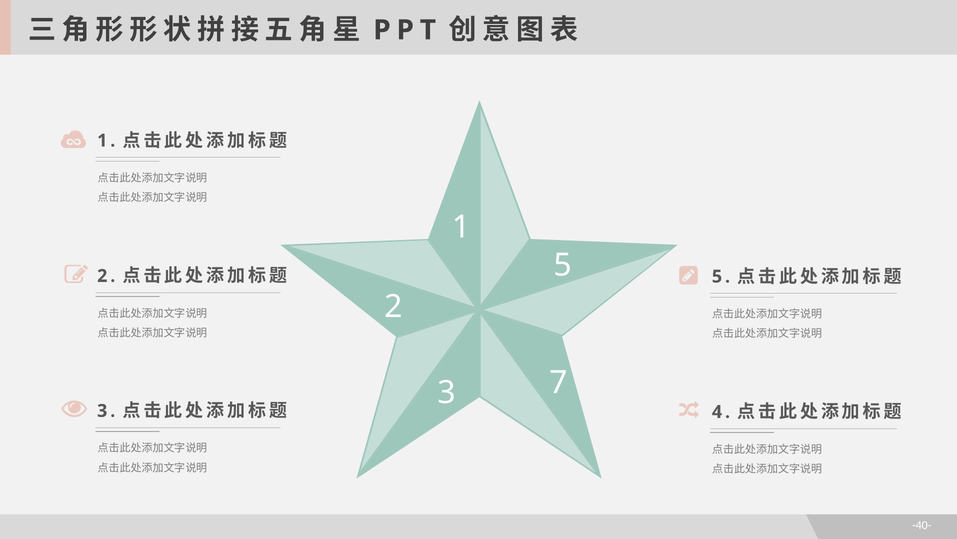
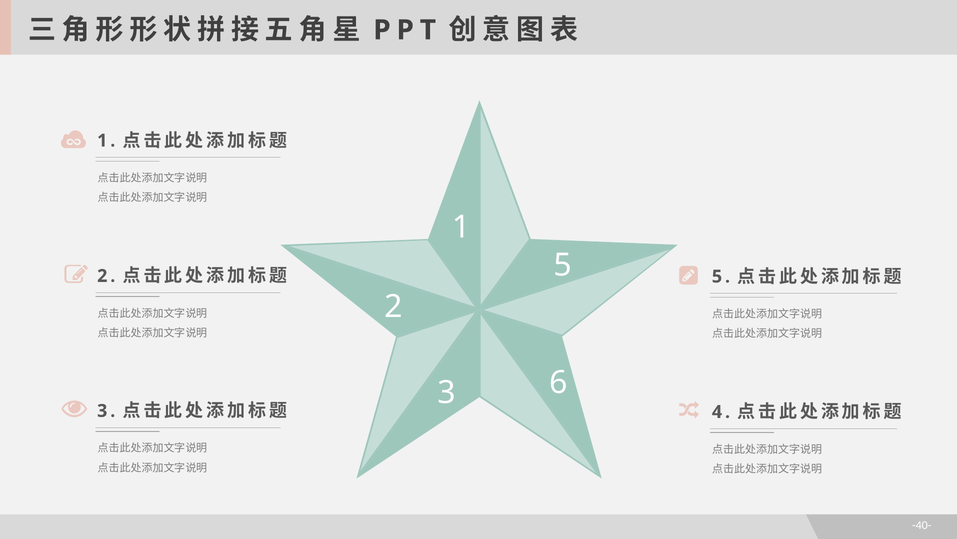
7: 7 -> 6
